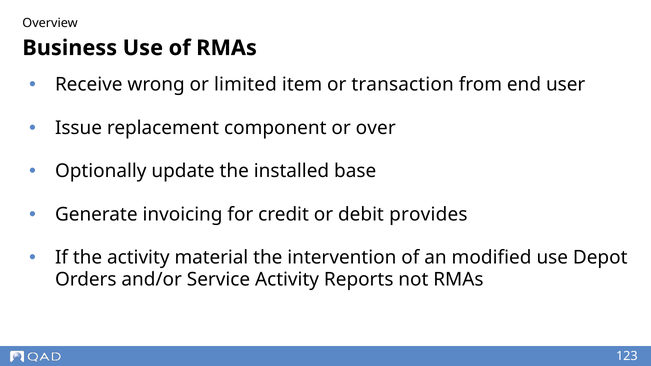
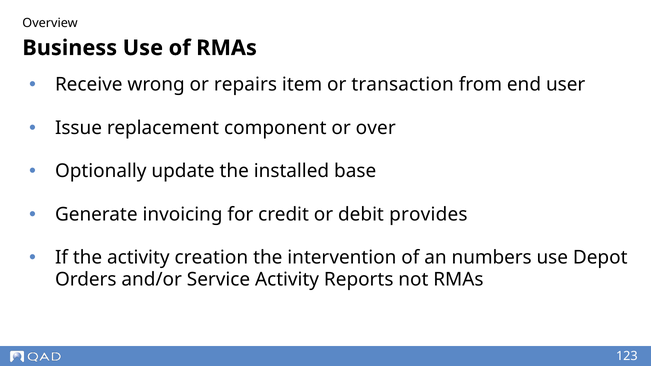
limited: limited -> repairs
material: material -> creation
modified: modified -> numbers
